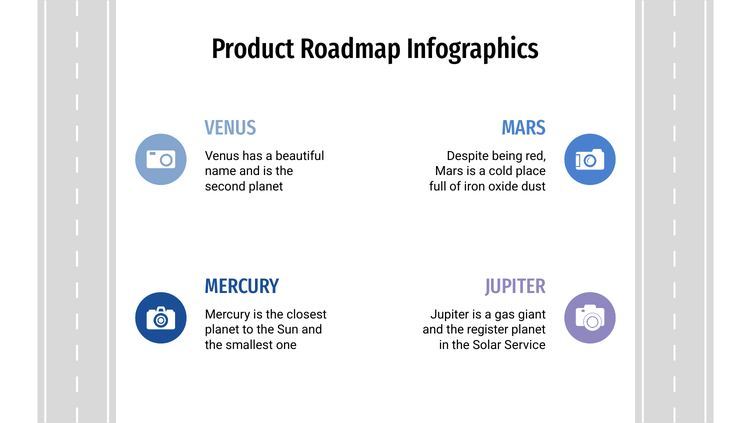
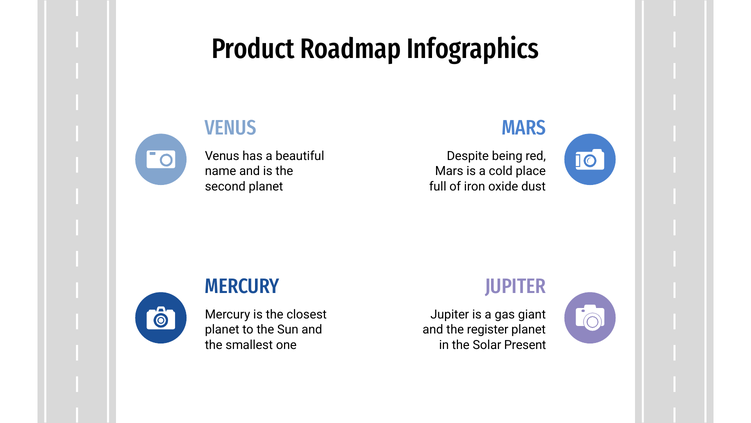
Service: Service -> Present
